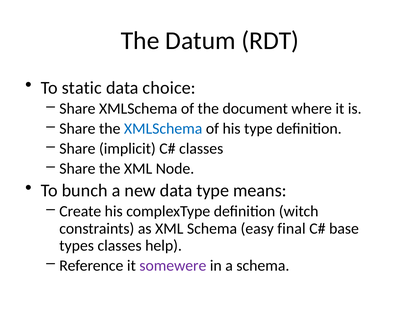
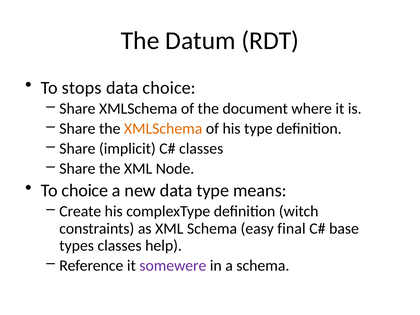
static: static -> stops
XMLSchema at (163, 129) colour: blue -> orange
To bunch: bunch -> choice
